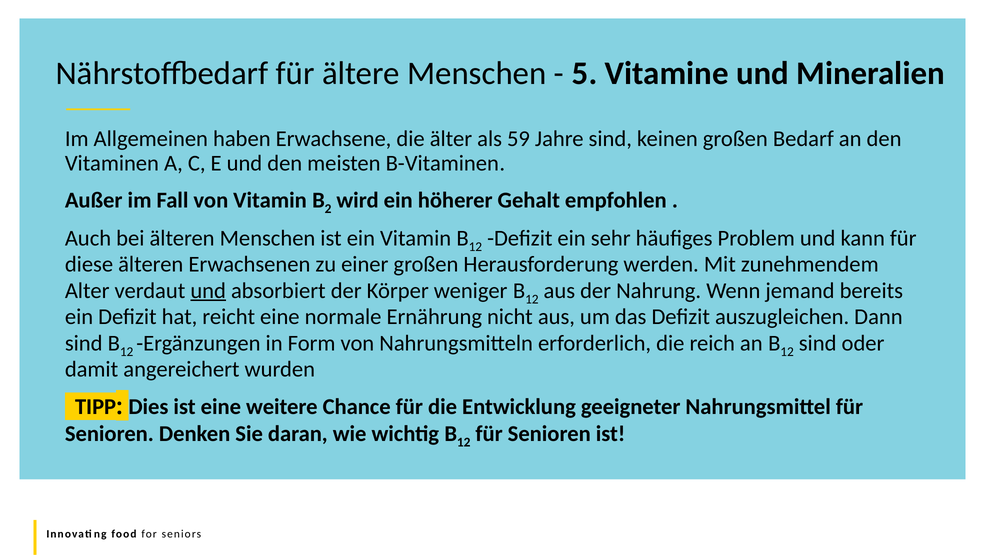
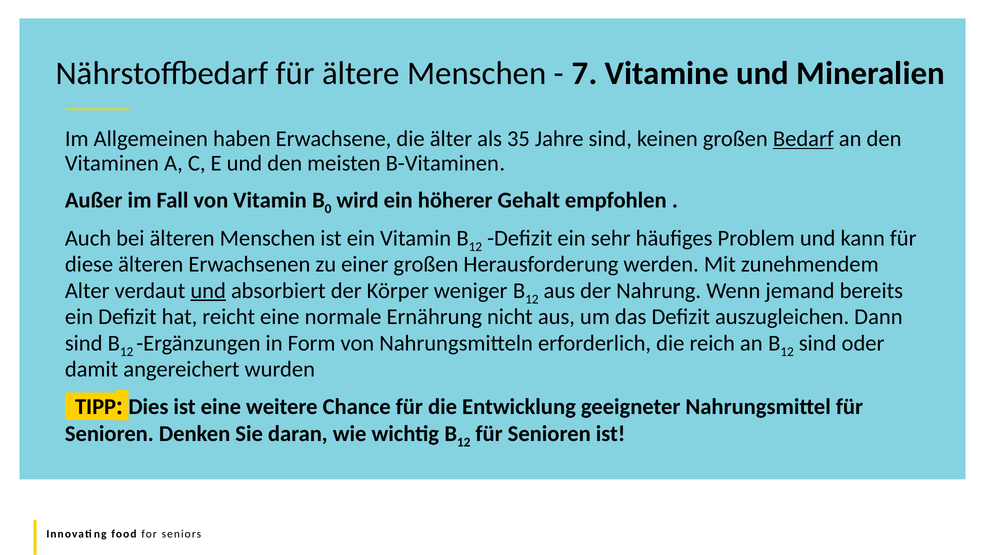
5: 5 -> 7
59: 59 -> 35
Bedarf underline: none -> present
2: 2 -> 0
